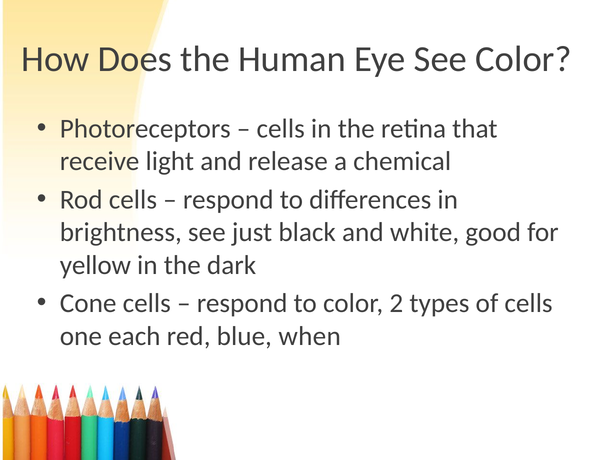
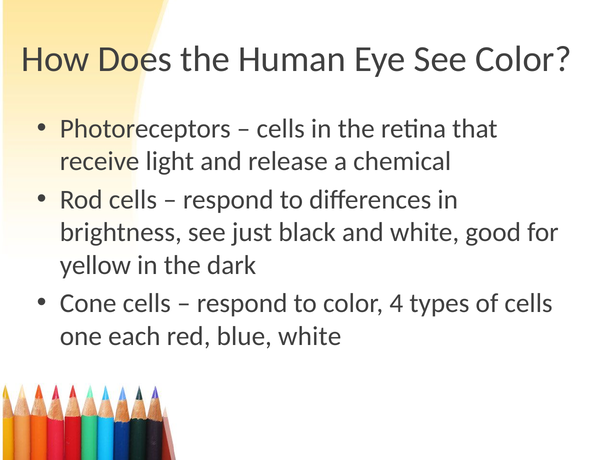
2: 2 -> 4
blue when: when -> white
